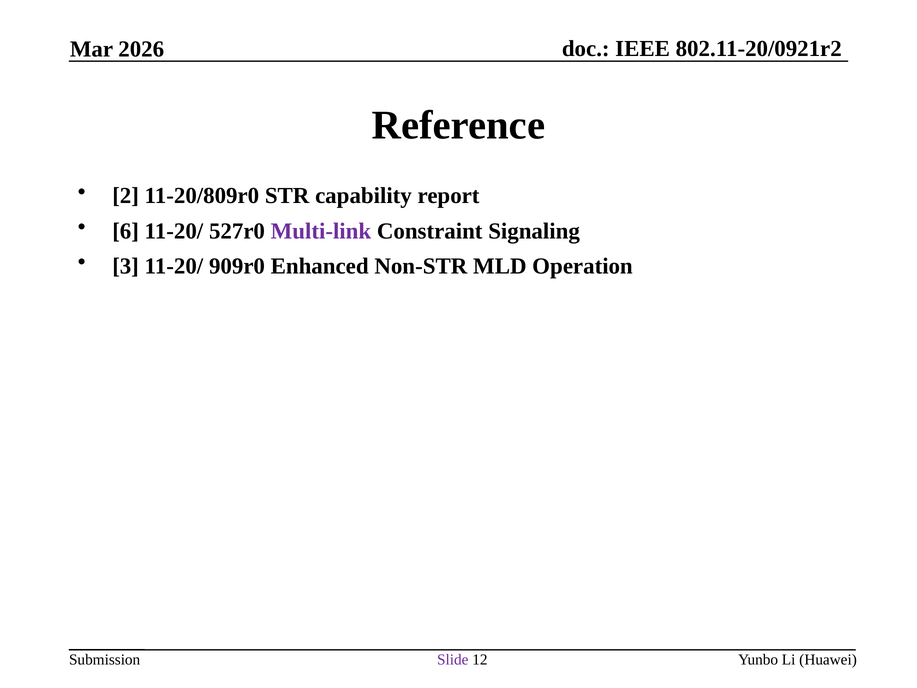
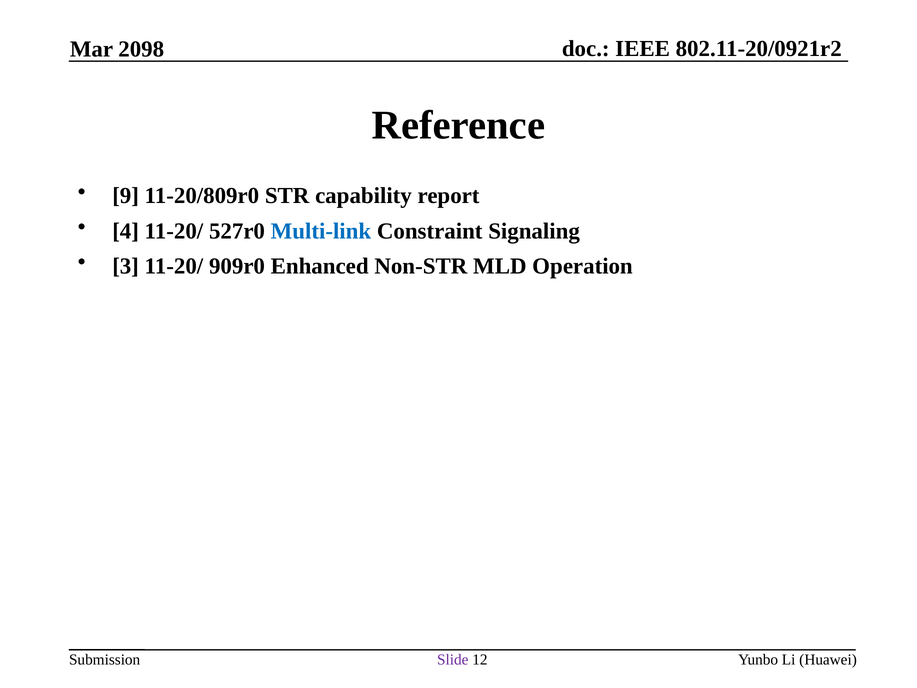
2026: 2026 -> 2098
2: 2 -> 9
6: 6 -> 4
Multi-link colour: purple -> blue
